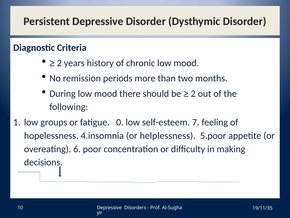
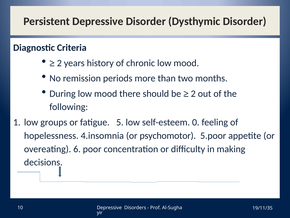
0: 0 -> 5
7: 7 -> 0
helplessness: helplessness -> psychomotor
